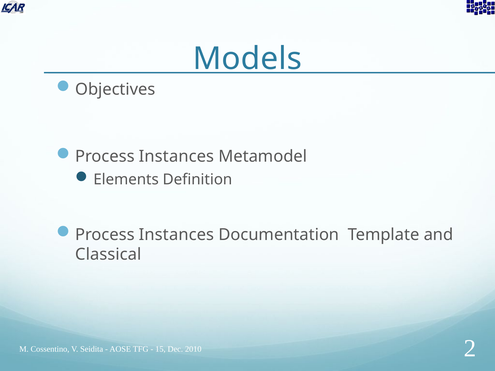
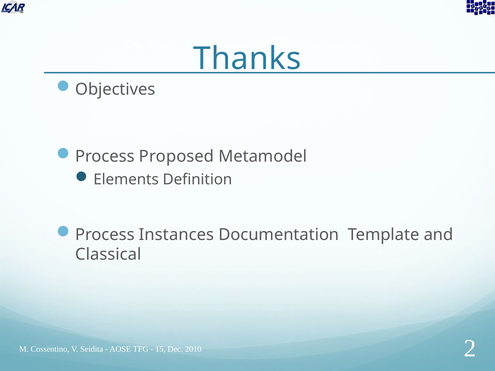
Models: Models -> Thanks
Instances at (177, 157): Instances -> Proposed
